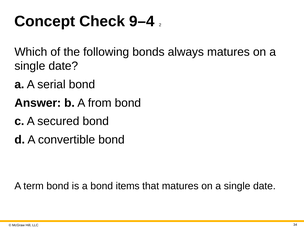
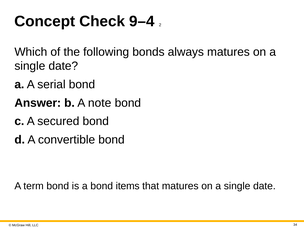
from: from -> note
